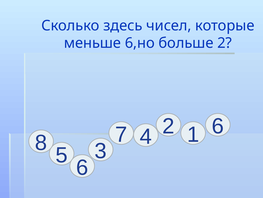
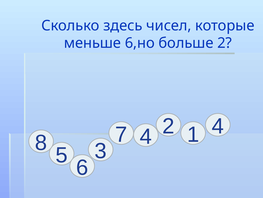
6 at (218, 126): 6 -> 4
